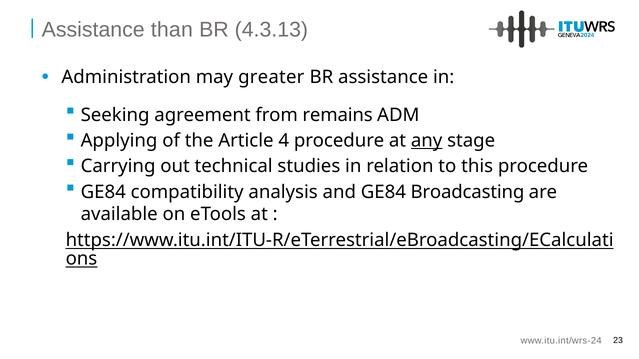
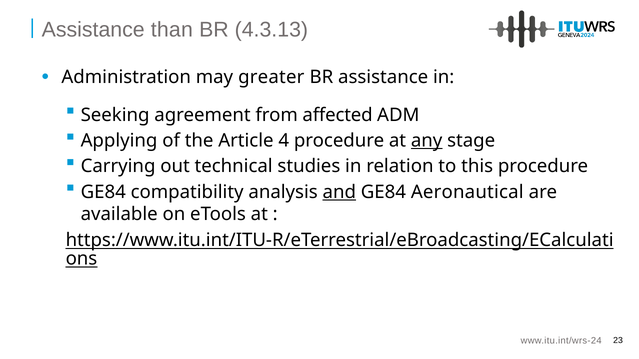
remains: remains -> affected
and underline: none -> present
Broadcasting: Broadcasting -> Aeronautical
